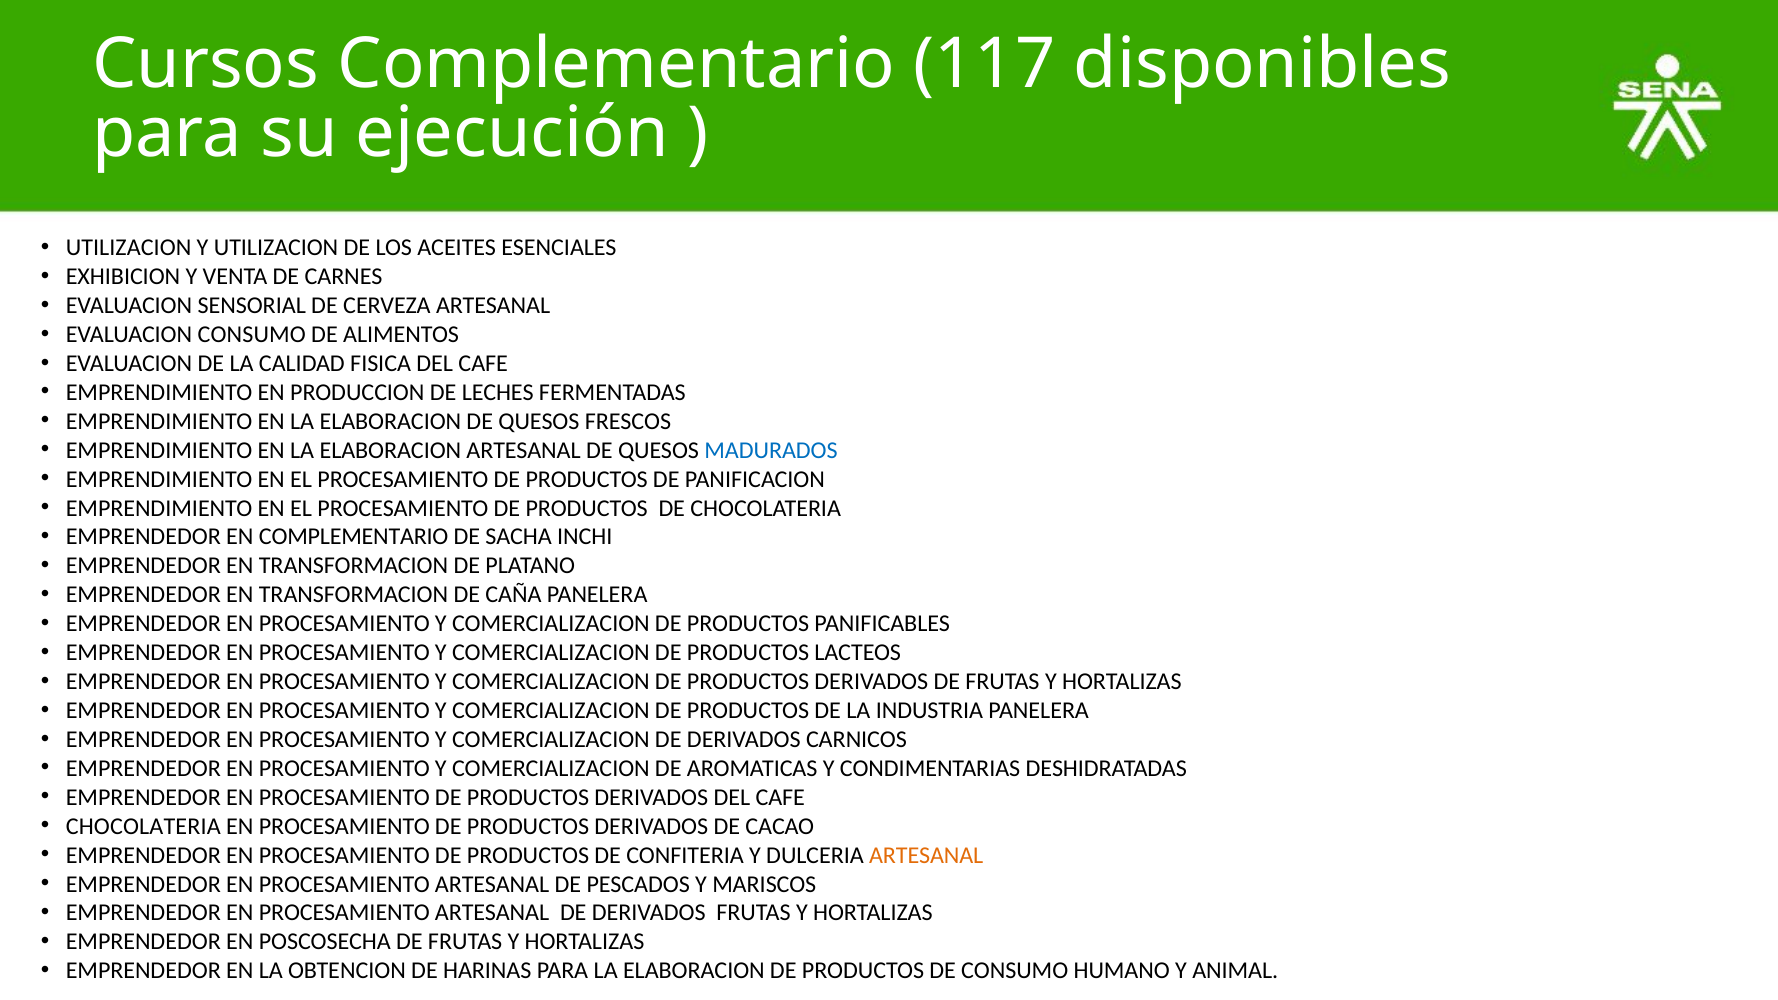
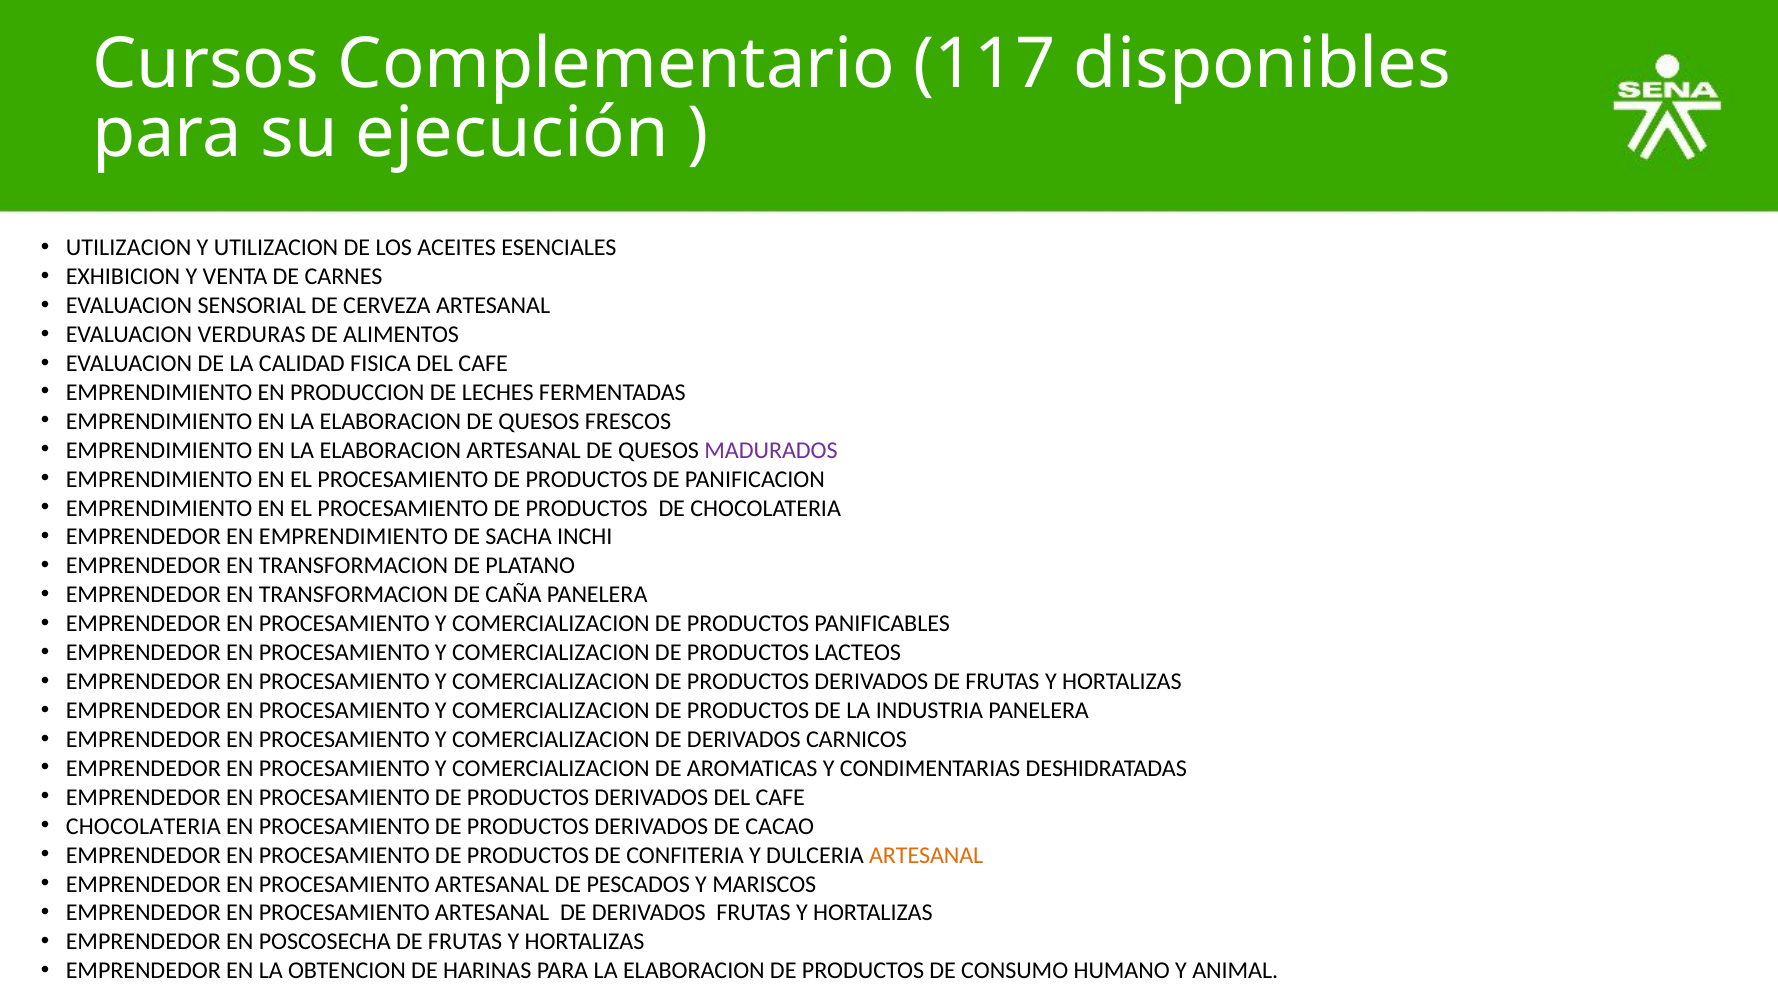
EVALUACION CONSUMO: CONSUMO -> VERDURAS
MADURADOS colour: blue -> purple
EN COMPLEMENTARIO: COMPLEMENTARIO -> EMPRENDIMIENTO
